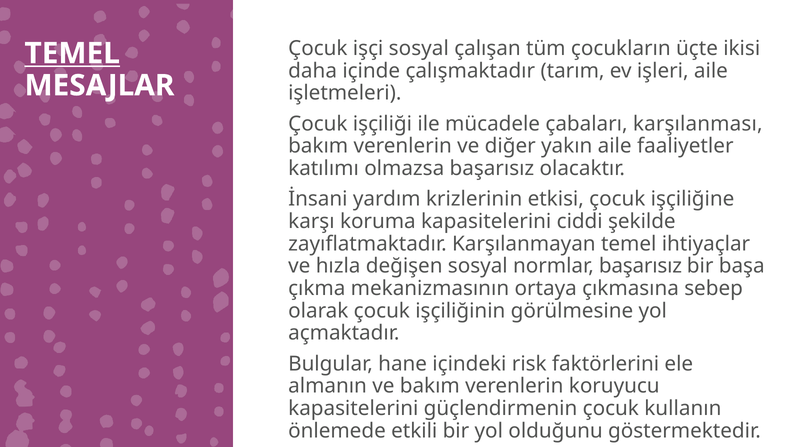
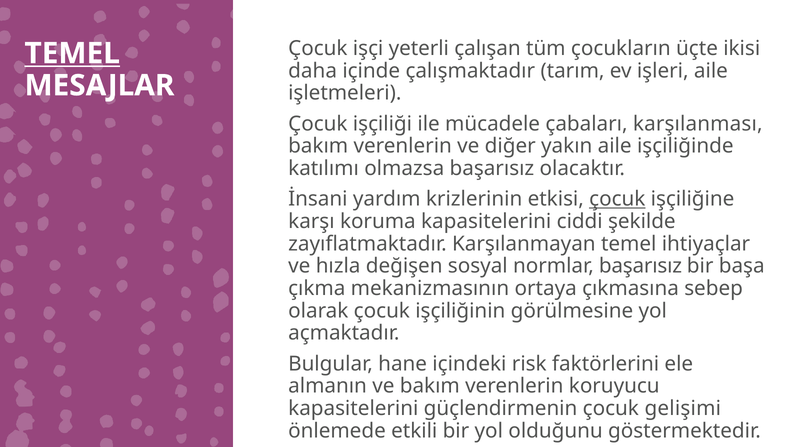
işçi sosyal: sosyal -> yeterli
faaliyetler: faaliyetler -> işçiliğinde
çocuk at (617, 199) underline: none -> present
kullanın: kullanın -> gelişimi
